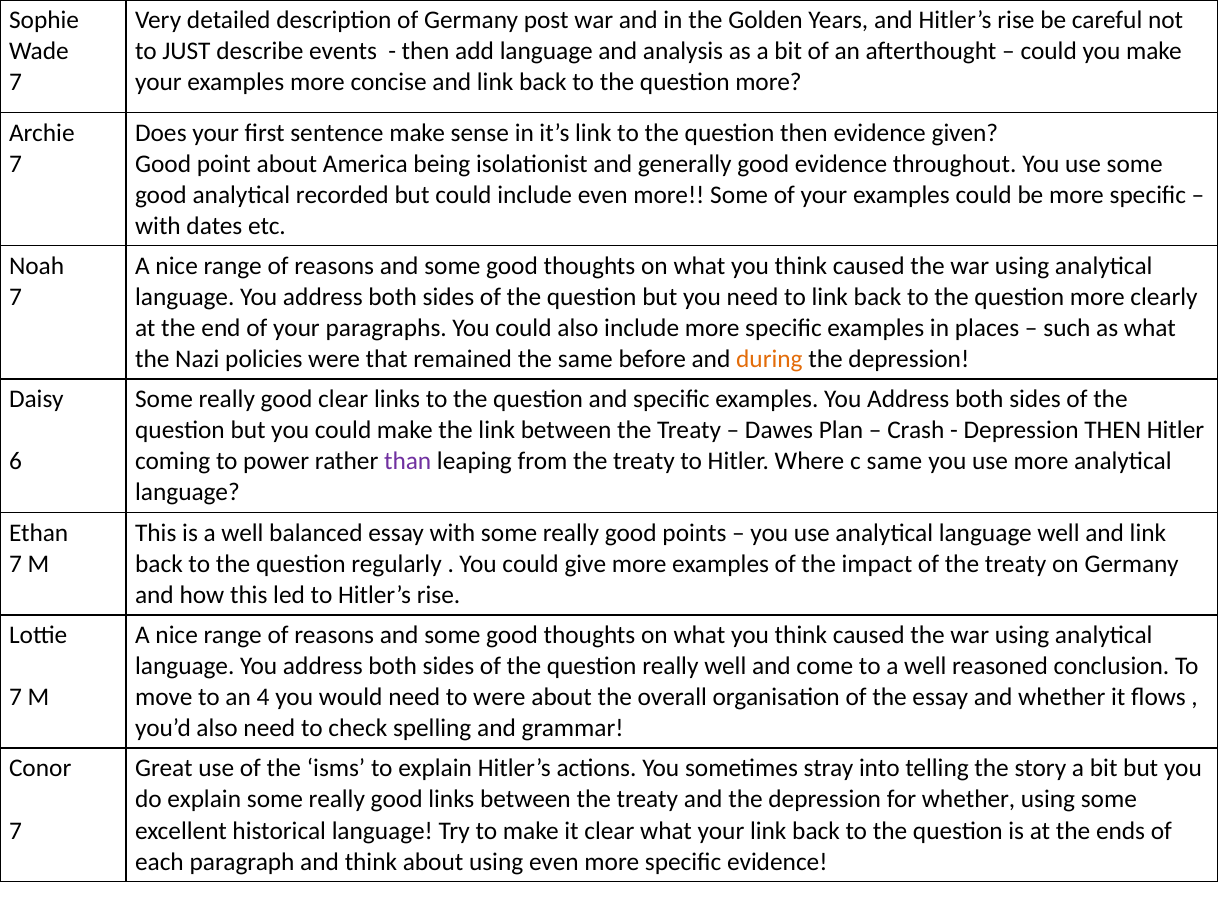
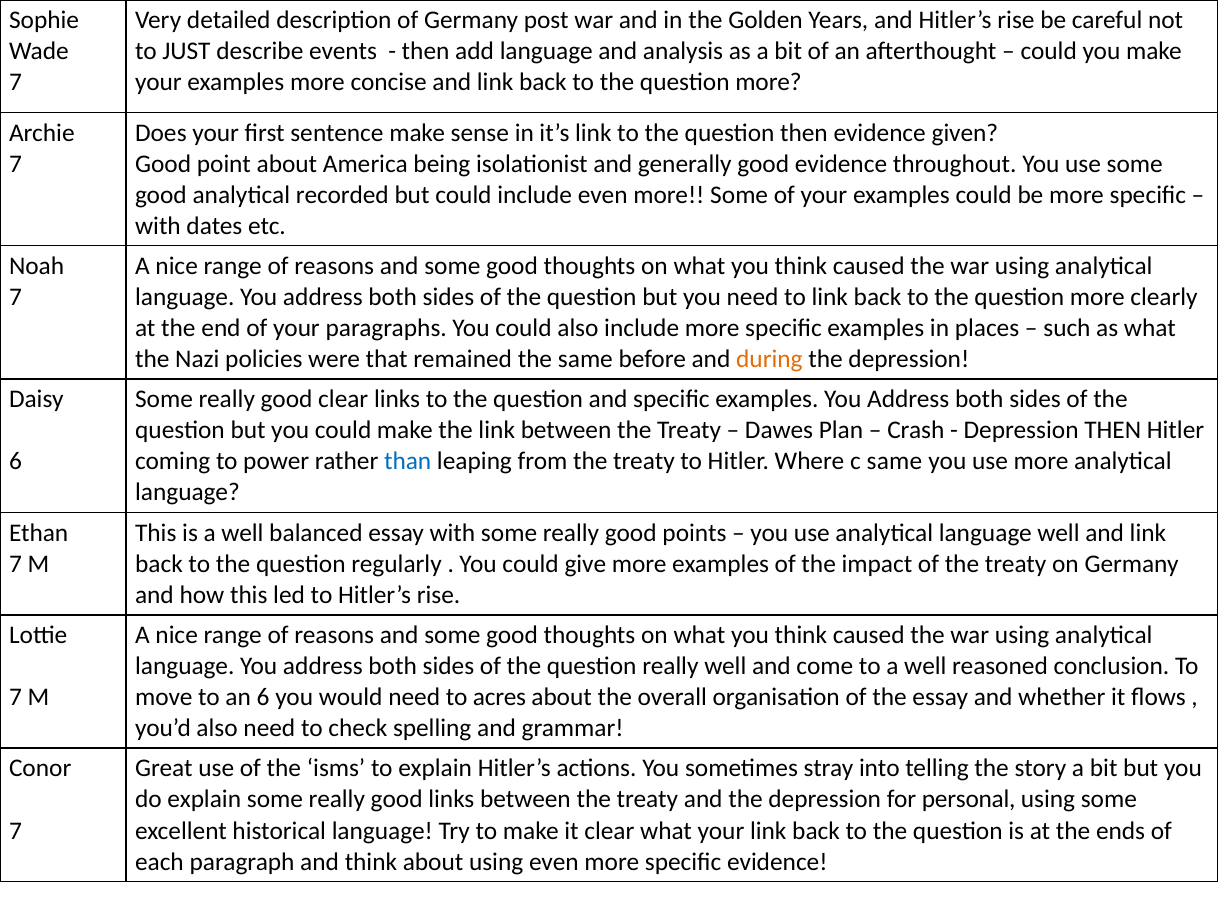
than colour: purple -> blue
an 4: 4 -> 6
to were: were -> acres
for whether: whether -> personal
